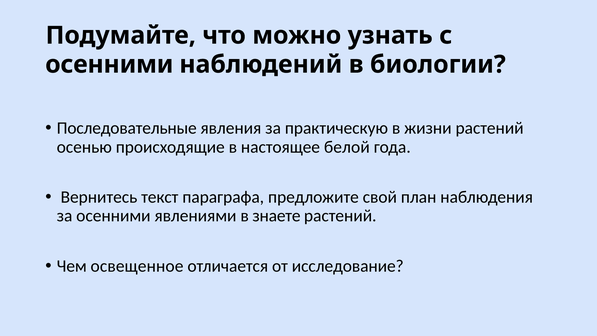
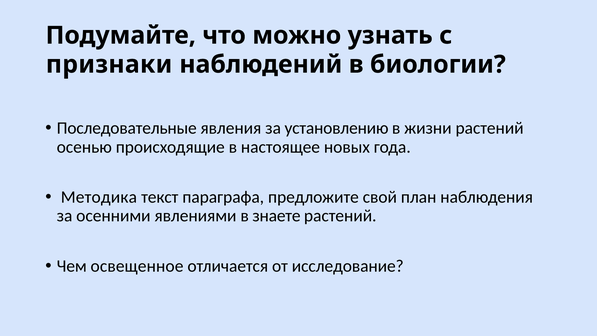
осенними at (109, 64): осенними -> признаки
практическую: практическую -> установлению
белой: белой -> новых
Вернитесь: Вернитесь -> Методика
